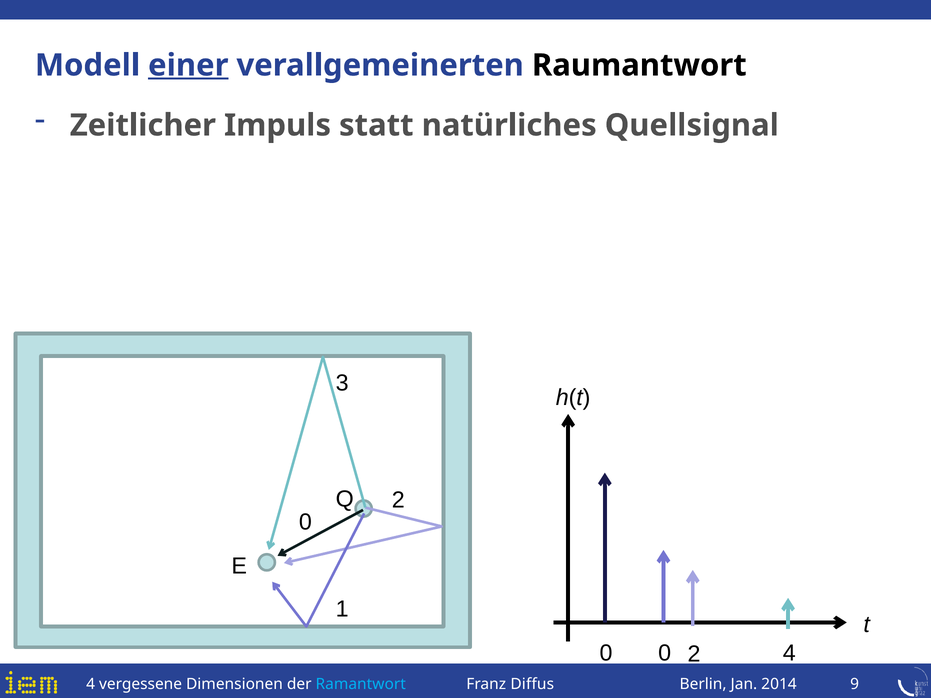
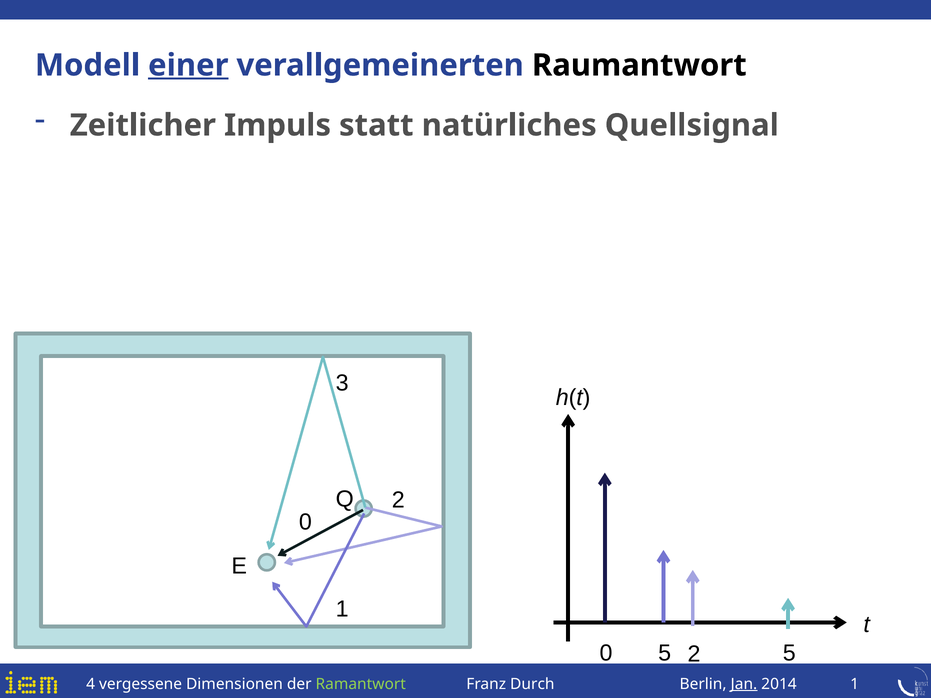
0 0: 0 -> 5
2 4: 4 -> 5
Ramantwort colour: light blue -> light green
Diffus: Diffus -> Durch
Jan underline: none -> present
2014 9: 9 -> 1
